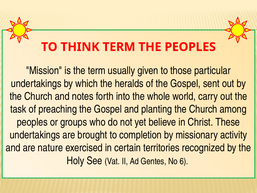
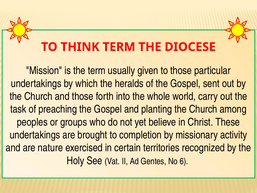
THE PEOPLES: PEOPLES -> DIOCESE
and notes: notes -> those
